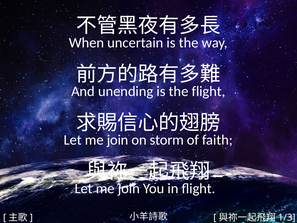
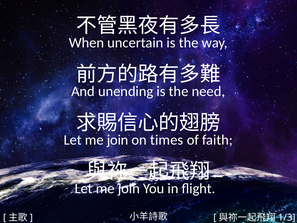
the flight: flight -> need
storm: storm -> times
